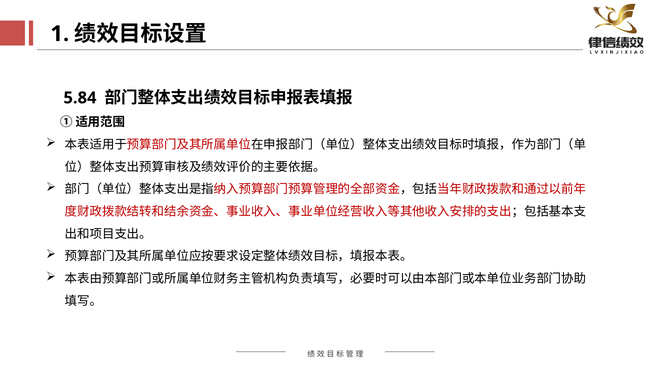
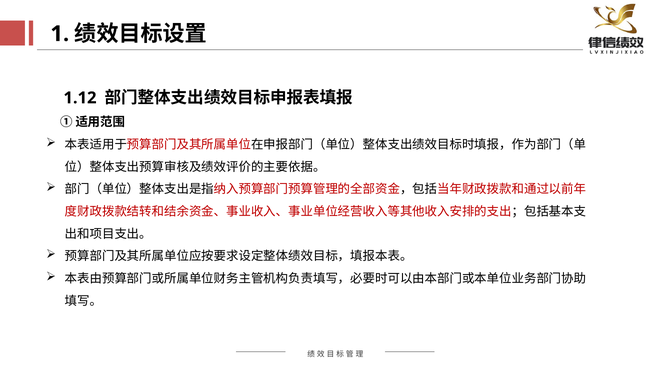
5.84: 5.84 -> 1.12
